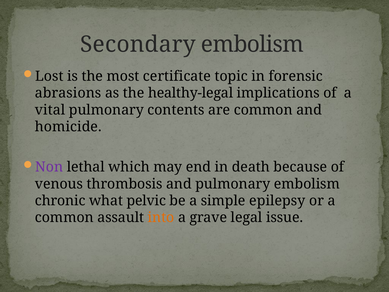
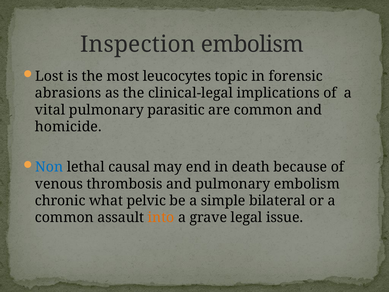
Secondary: Secondary -> Inspection
certificate: certificate -> leucocytes
healthy-legal: healthy-legal -> clinical-legal
contents: contents -> parasitic
Non colour: purple -> blue
which: which -> causal
epilepsy: epilepsy -> bilateral
